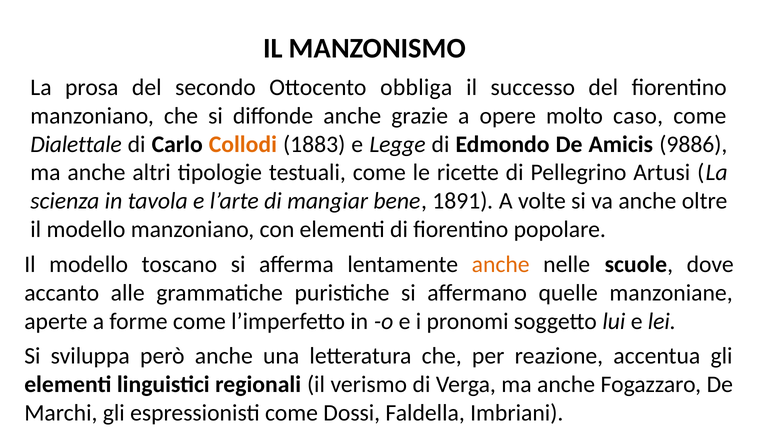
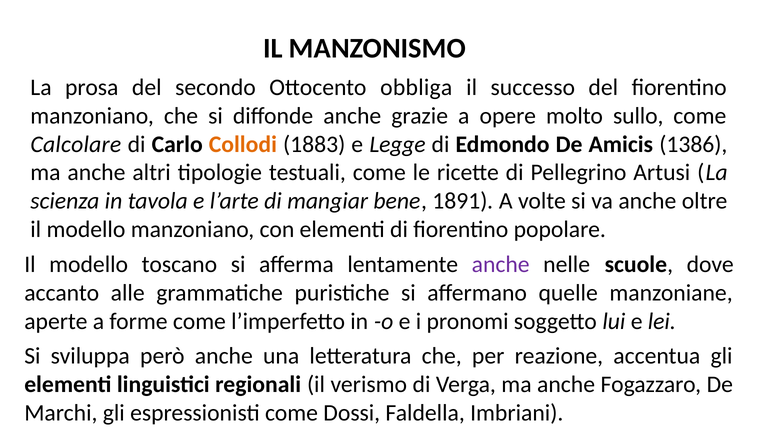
caso: caso -> sullo
Dialettale: Dialettale -> Calcolare
9886: 9886 -> 1386
anche at (501, 264) colour: orange -> purple
